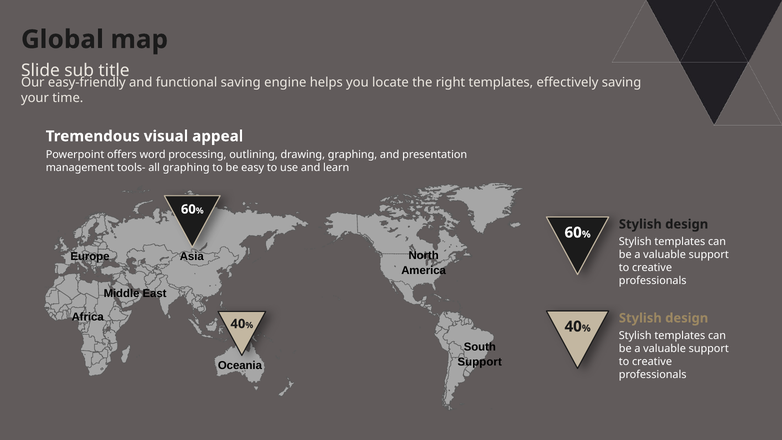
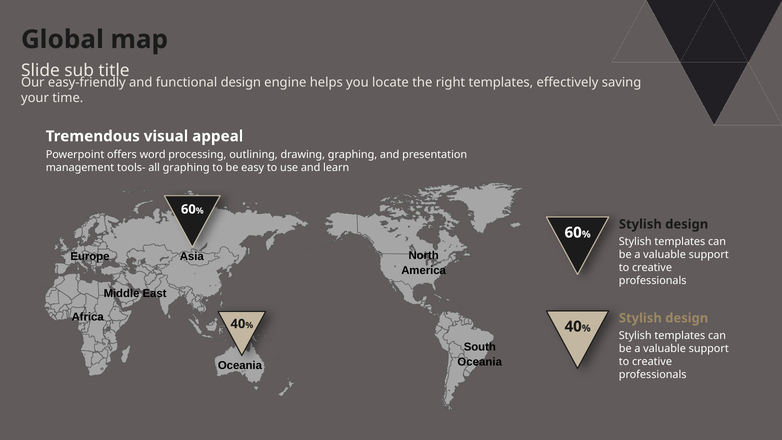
functional saving: saving -> design
Support at (480, 362): Support -> Oceania
